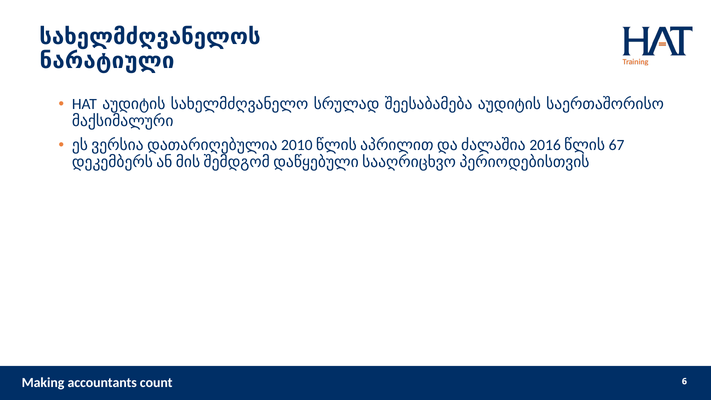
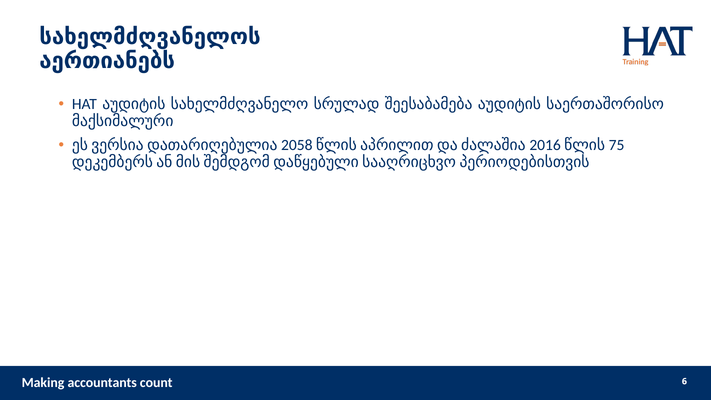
ნარატიული: ნარატიული -> აერთიანებს
2010: 2010 -> 2058
67: 67 -> 75
